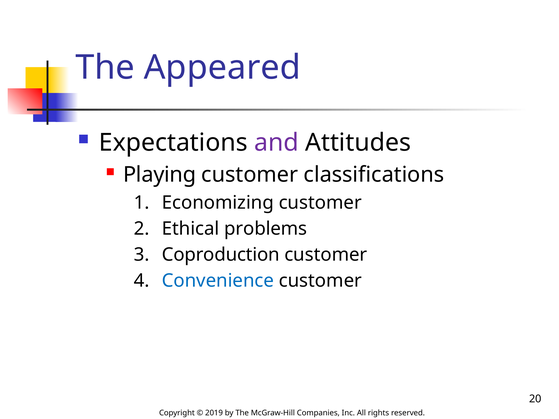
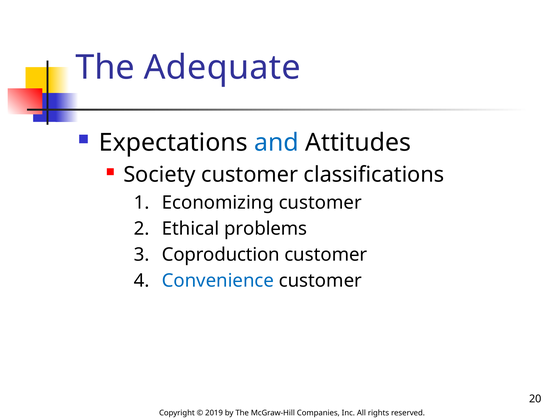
Appeared: Appeared -> Adequate
and colour: purple -> blue
Playing: Playing -> Society
